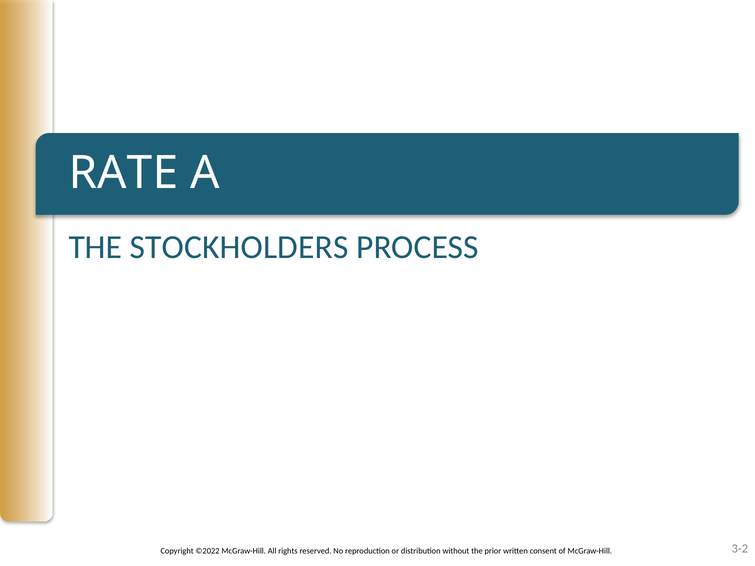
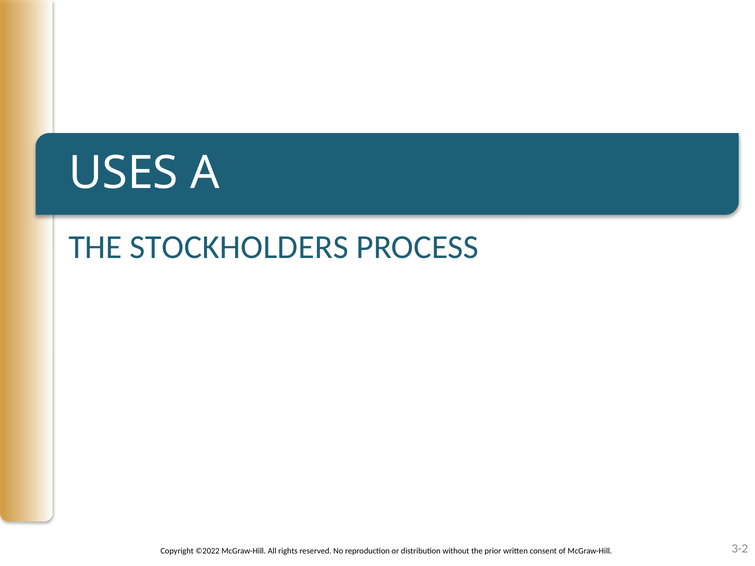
RATE: RATE -> USES
